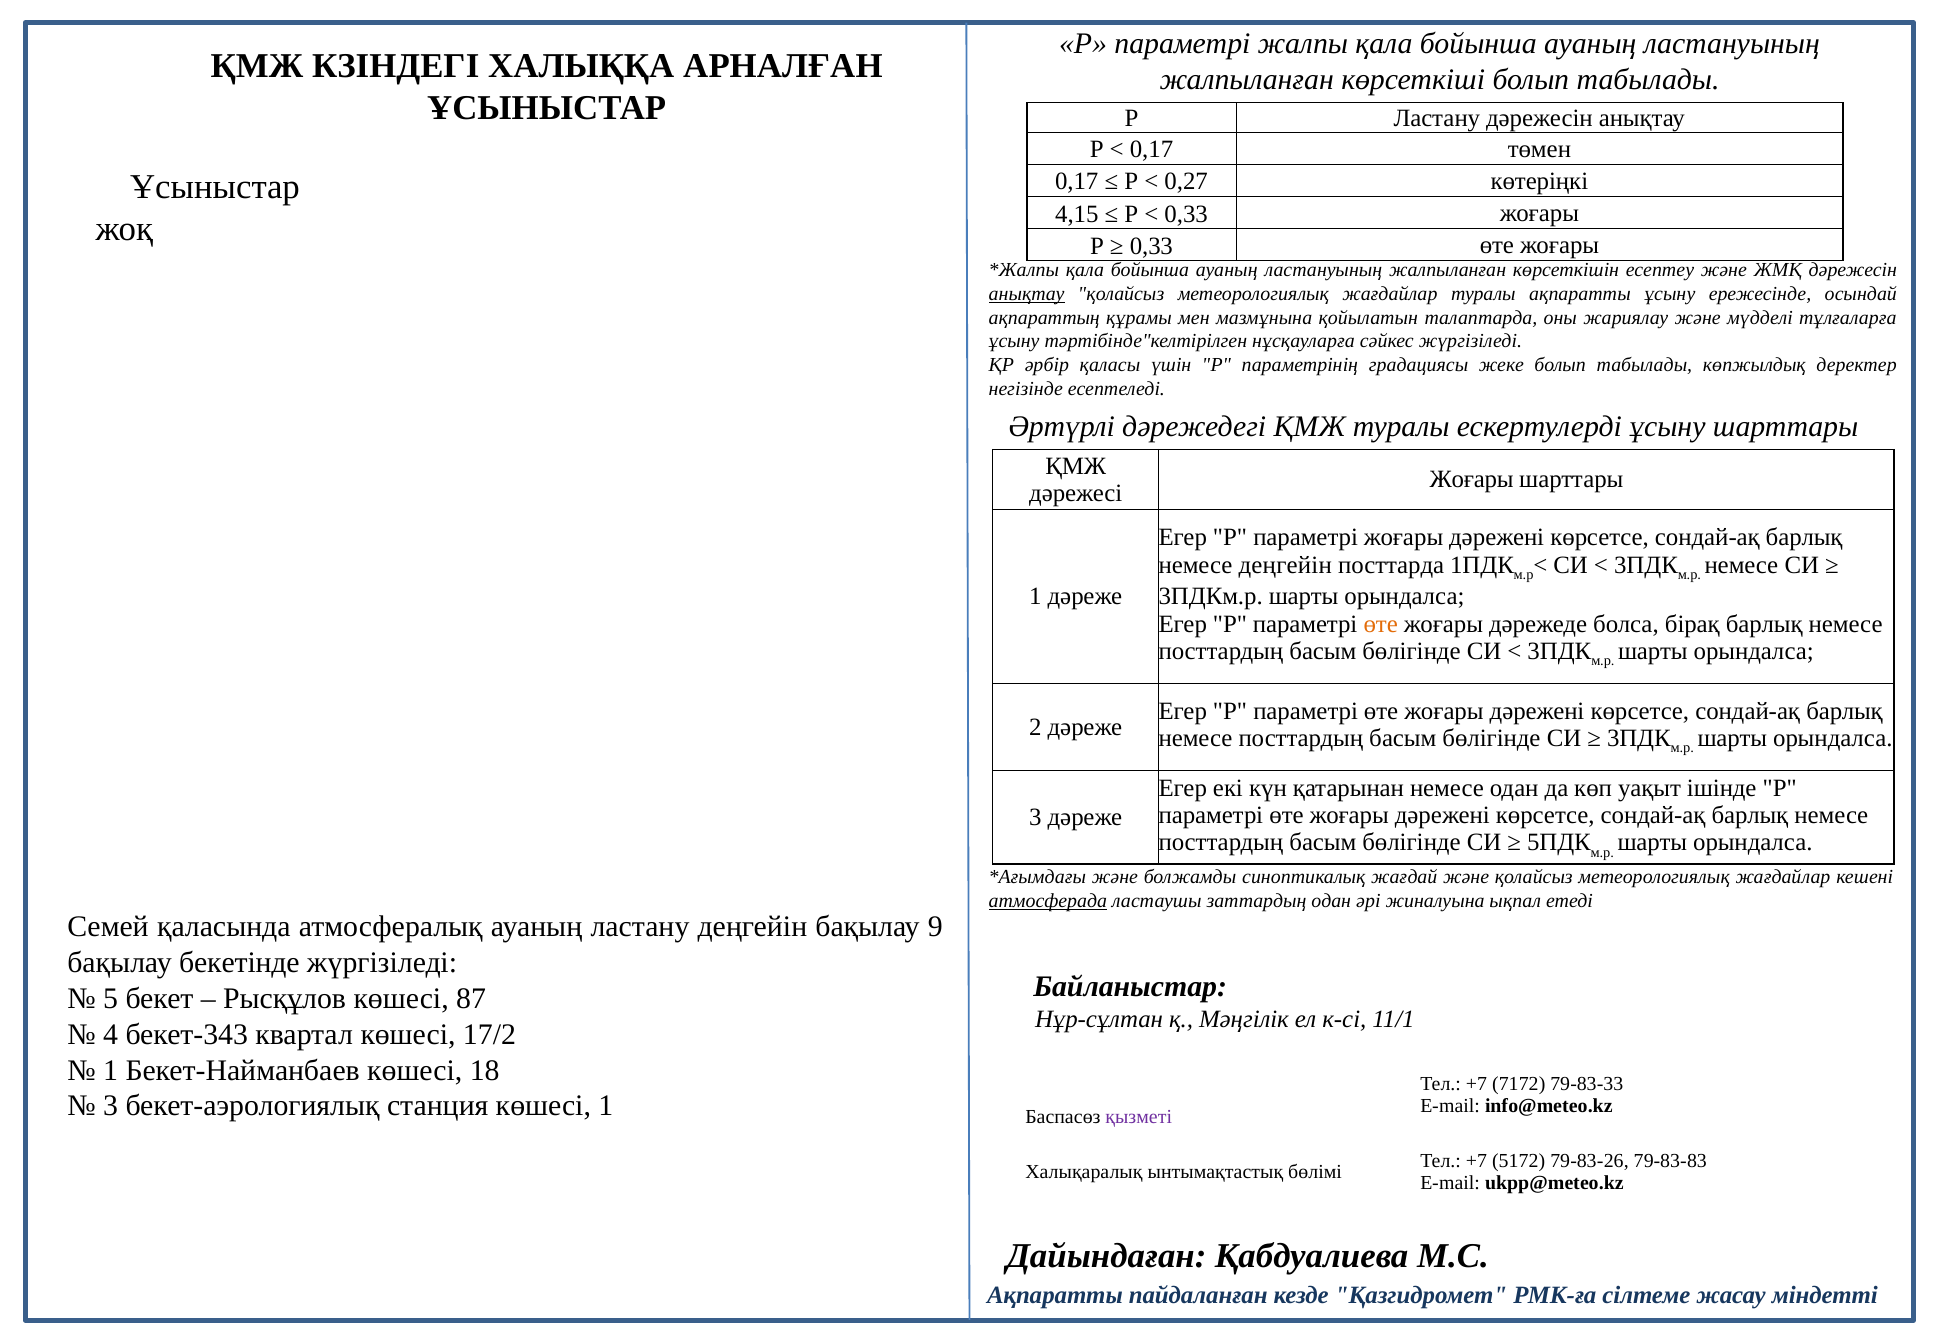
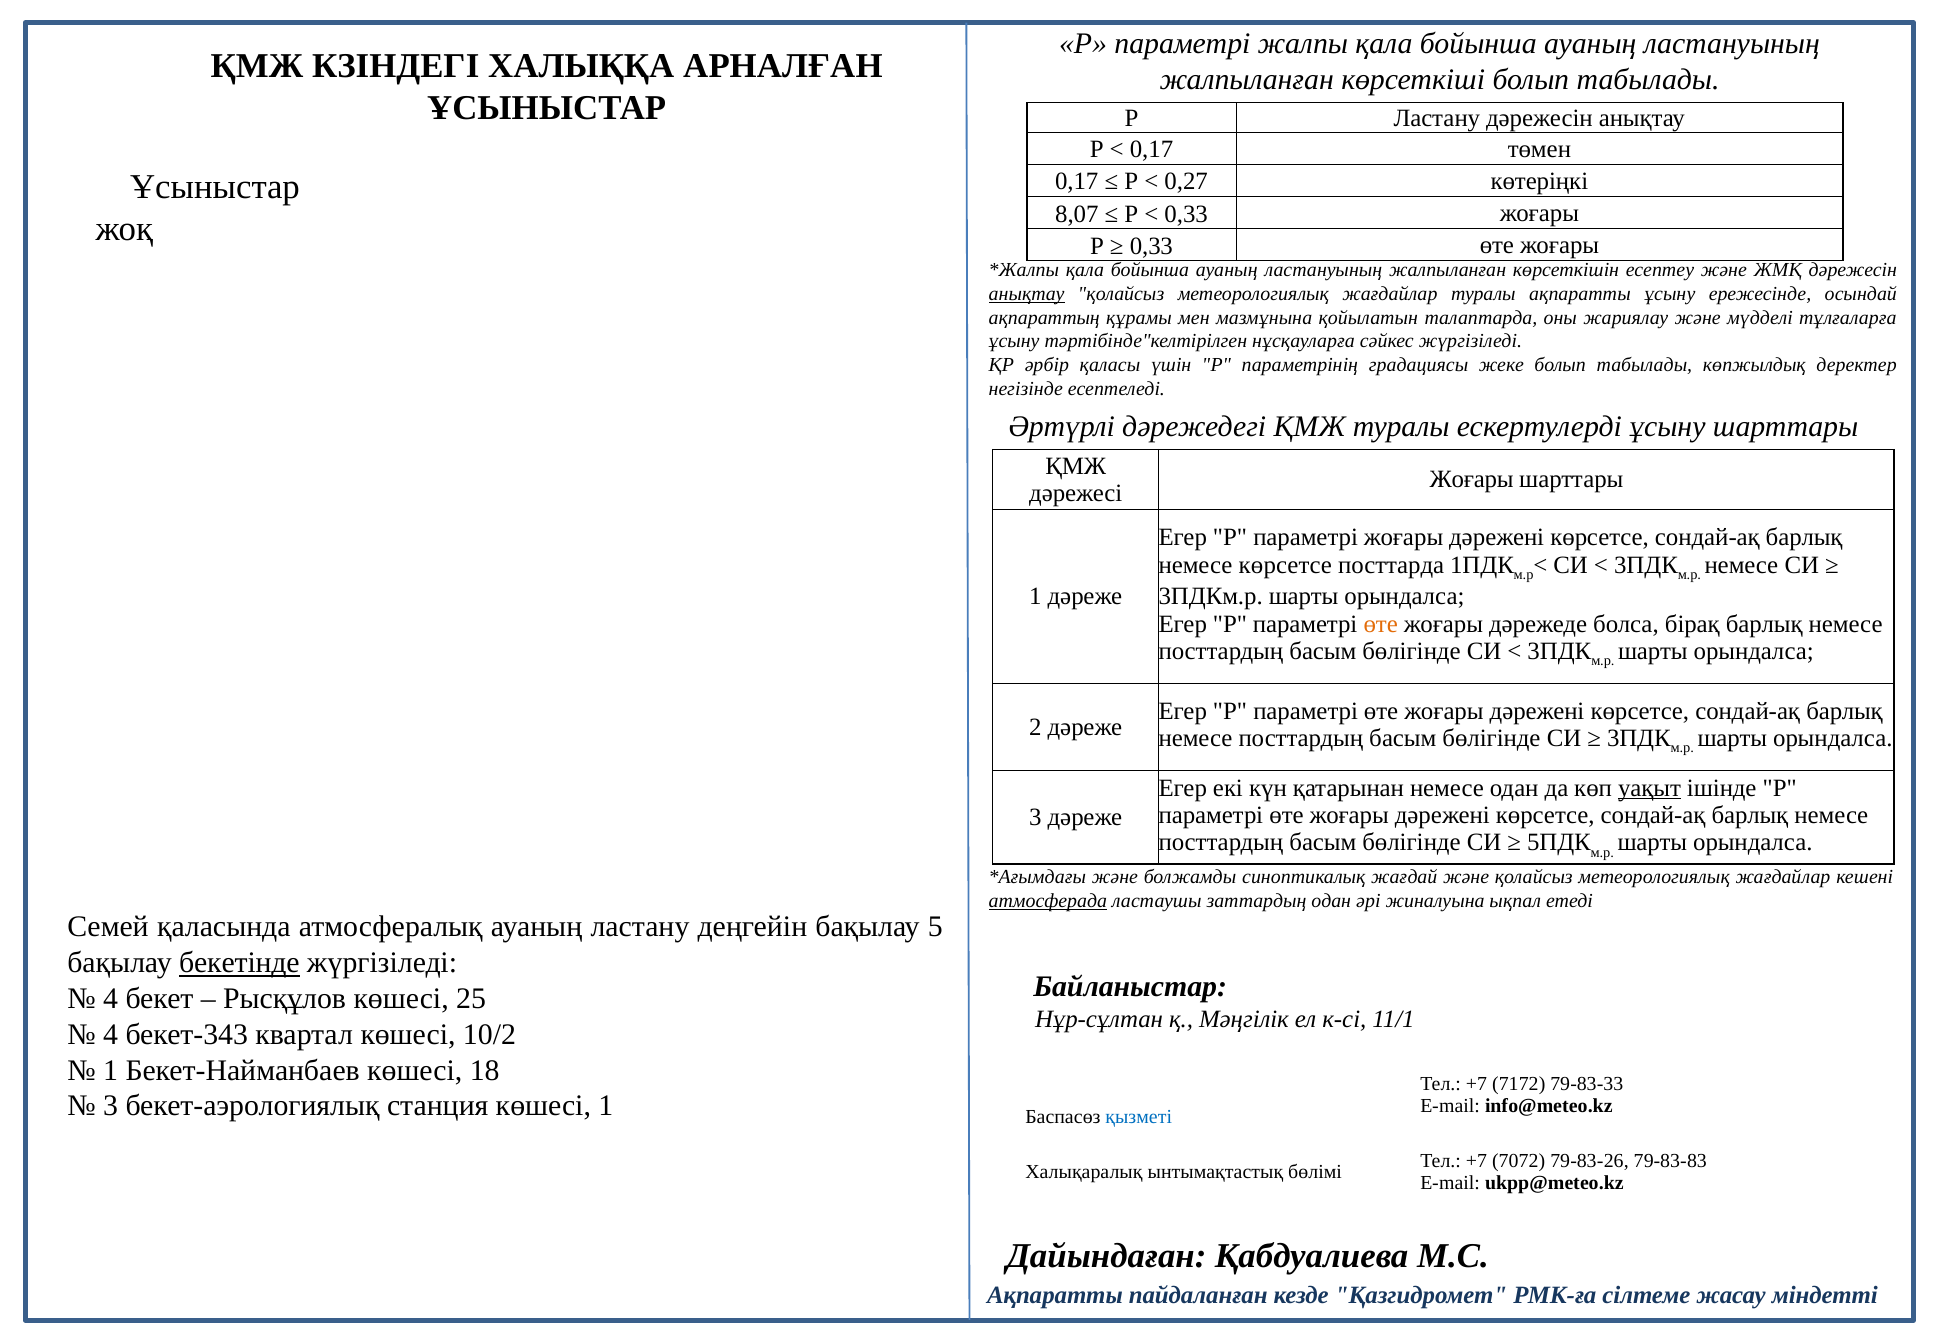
4,15: 4,15 -> 8,07
немесе деңгейін: деңгейін -> көрсетсе
уақыт underline: none -> present
9: 9 -> 5
бекетінде underline: none -> present
5 at (111, 998): 5 -> 4
87: 87 -> 25
17/2: 17/2 -> 10/2
қызметі colour: purple -> blue
5172: 5172 -> 7072
